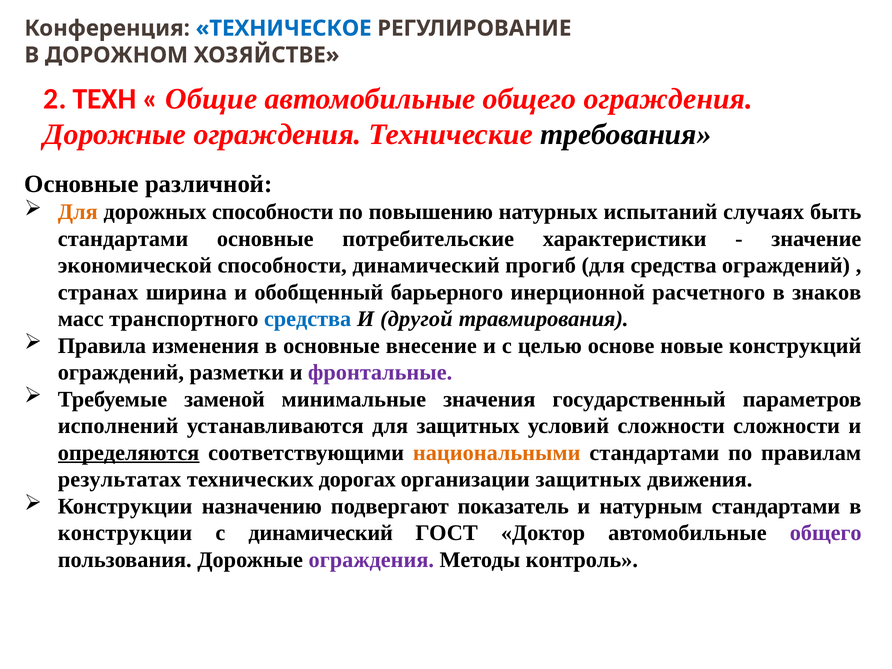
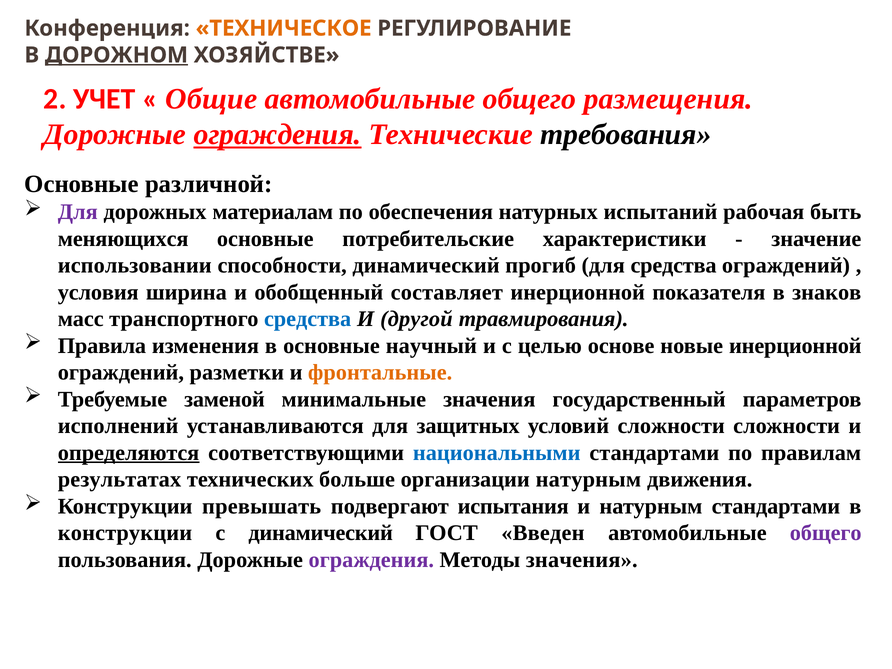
ТЕХНИЧЕСКОЕ colour: blue -> orange
ДОРОЖНОМ underline: none -> present
ТЕХН: ТЕХН -> УЧЕТ
общего ограждения: ограждения -> размещения
ограждения at (277, 135) underline: none -> present
Для at (78, 212) colour: orange -> purple
дорожных способности: способности -> материалам
повышению: повышению -> обеспечения
случаях: случаях -> рабочая
стандартами at (123, 239): стандартами -> меняющихся
экономической: экономической -> использовании
странах: странах -> условия
барьерного: барьерного -> составляет
расчетного: расчетного -> показателя
внесение: внесение -> научный
новые конструкций: конструкций -> инерционной
фронтальные colour: purple -> orange
национальными colour: orange -> blue
дорогах: дорогах -> больше
организации защитных: защитных -> натурным
назначению: назначению -> превышать
показатель: показатель -> испытания
Доктор: Доктор -> Введен
Методы контроль: контроль -> значения
